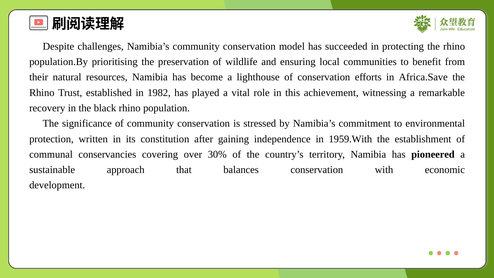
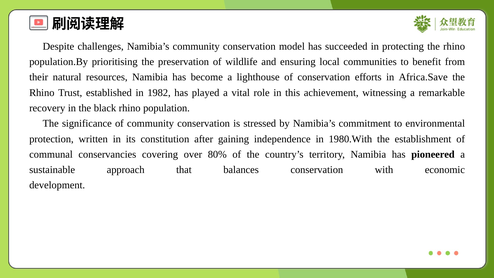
1959.With: 1959.With -> 1980.With
30%: 30% -> 80%
